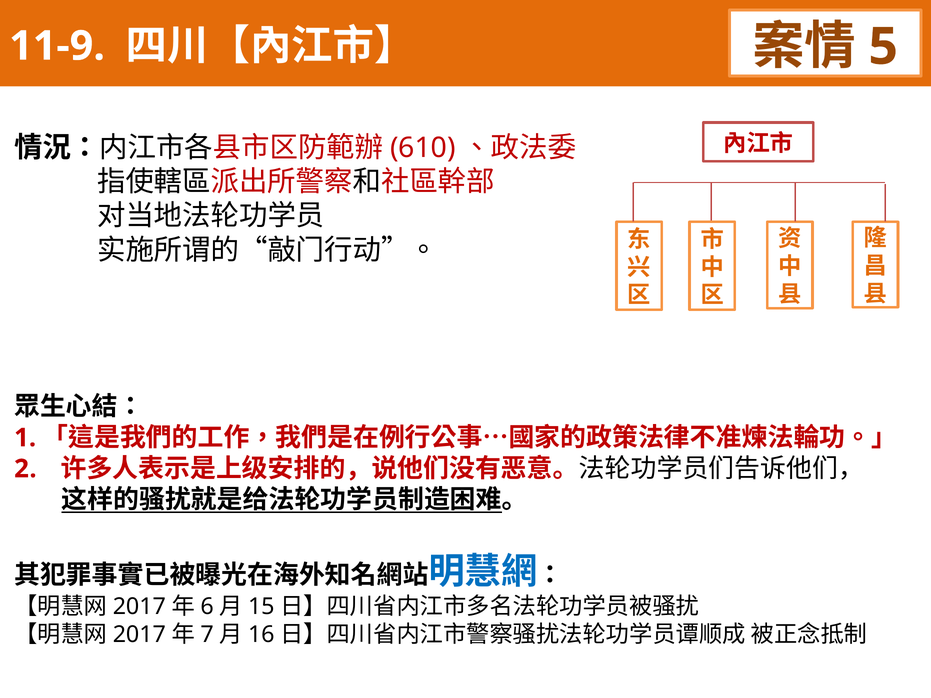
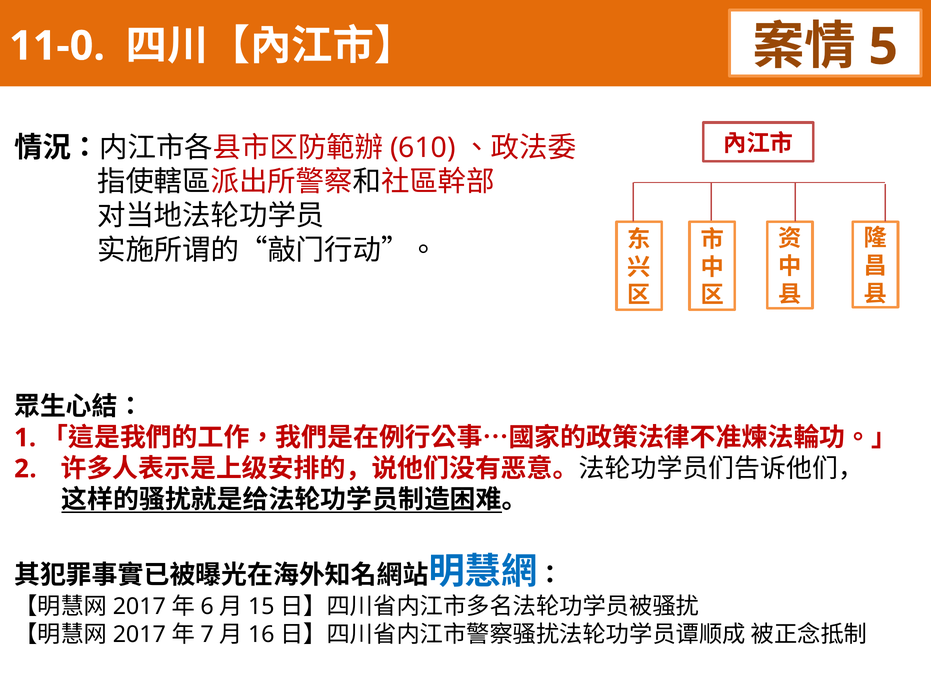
11-9: 11-9 -> 11-0
